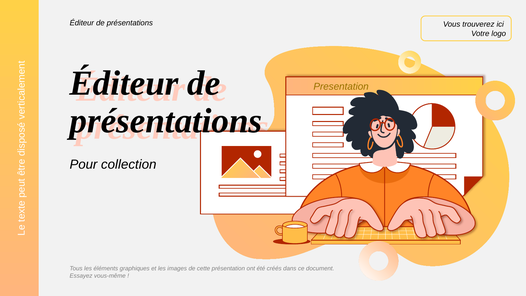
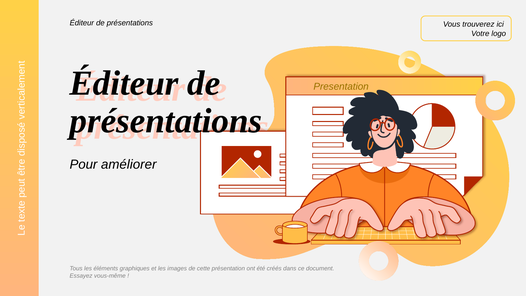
collection: collection -> améliorer
